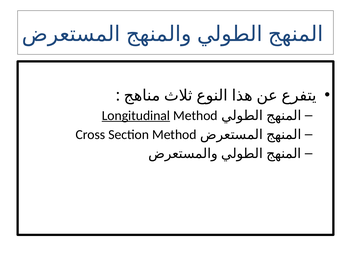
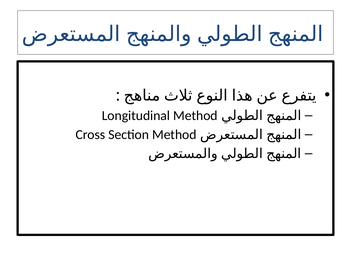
Longitudinal underline: present -> none
